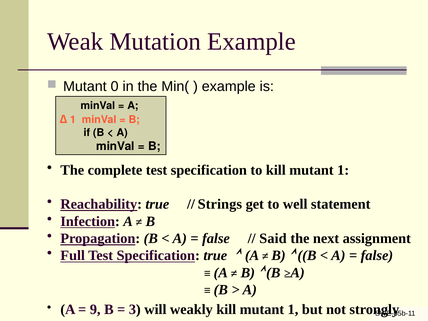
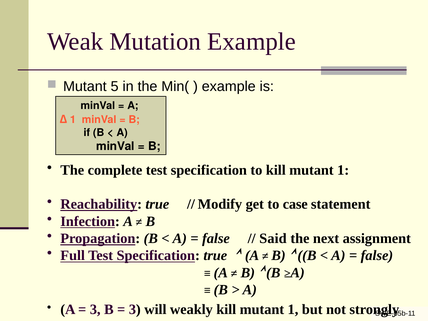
0: 0 -> 5
Strings: Strings -> Modify
well: well -> case
9 at (95, 309): 9 -> 3
